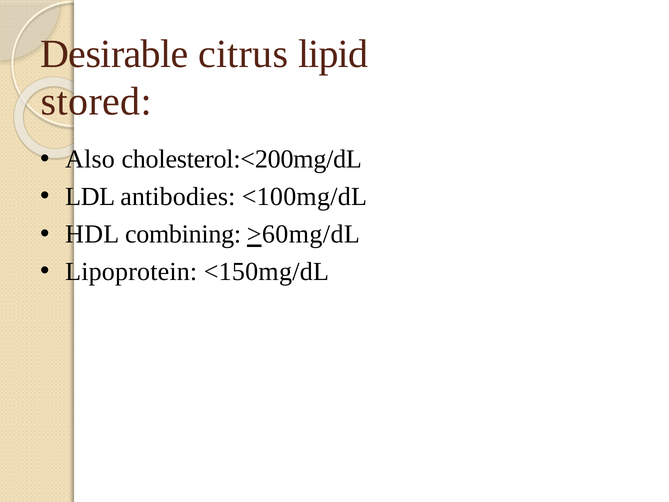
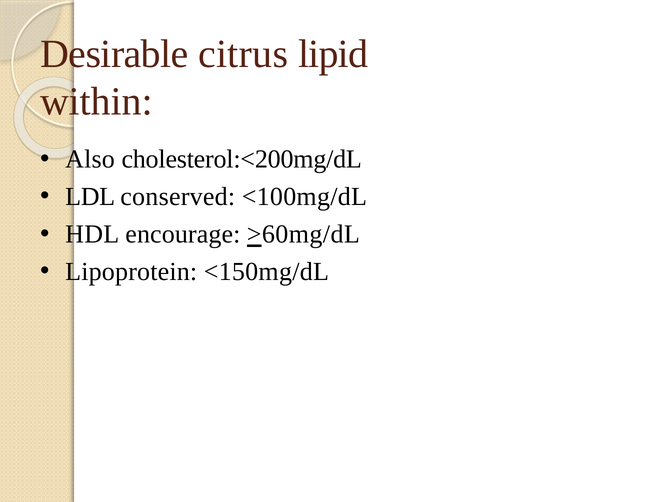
stored: stored -> within
antibodies: antibodies -> conserved
combining: combining -> encourage
